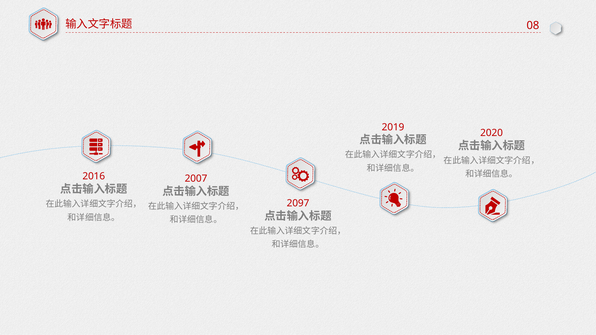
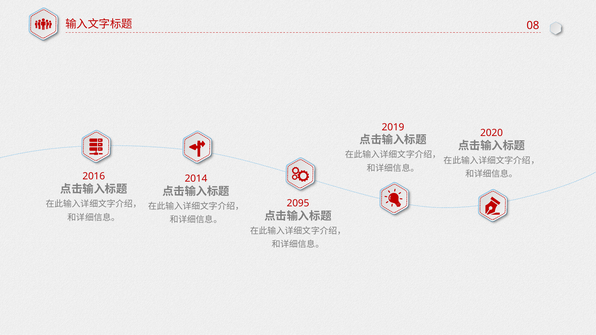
2007: 2007 -> 2014
2097: 2097 -> 2095
